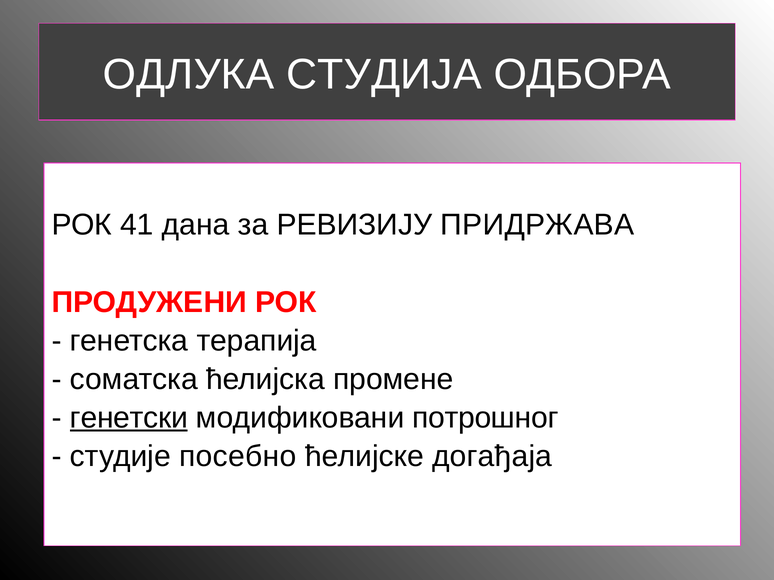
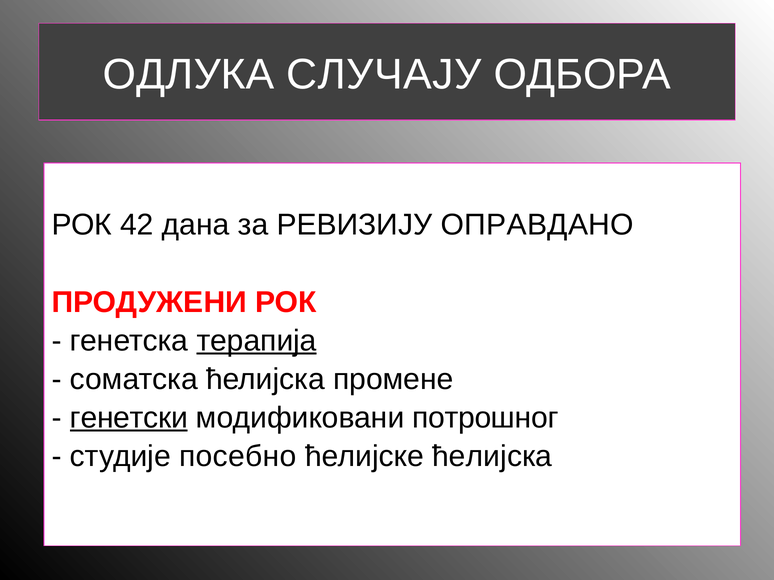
СТУДИЈА: СТУДИЈА -> СЛУЧАЈУ
41: 41 -> 42
ПРИДРЖАВА: ПРИДРЖАВА -> ОПРАВДАНО
терапија underline: none -> present
ћелијске догађаја: догађаја -> ћелијска
